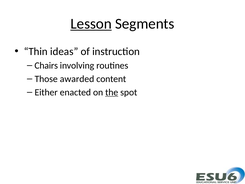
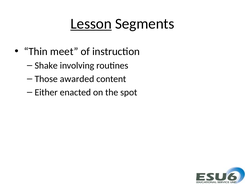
ideas: ideas -> meet
Chairs: Chairs -> Shake
the underline: present -> none
